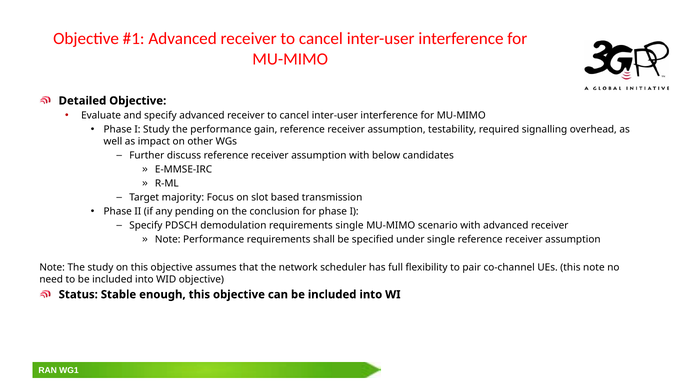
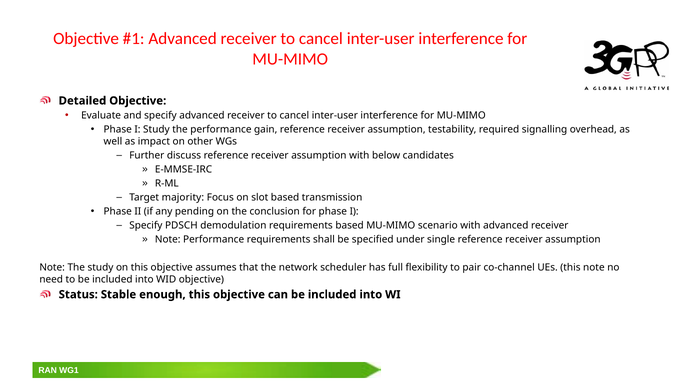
requirements single: single -> based
